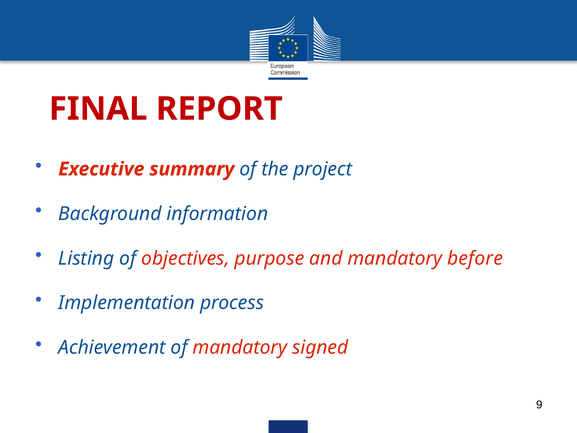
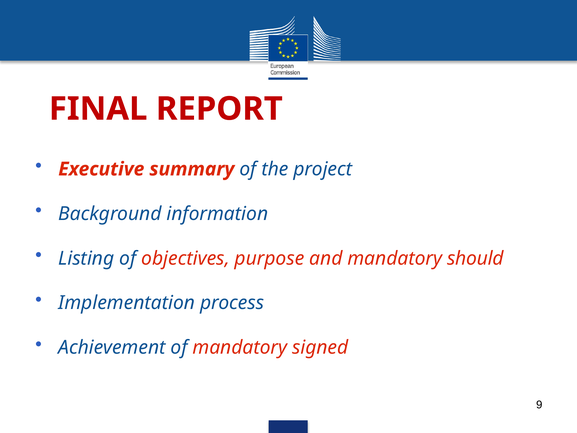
before: before -> should
